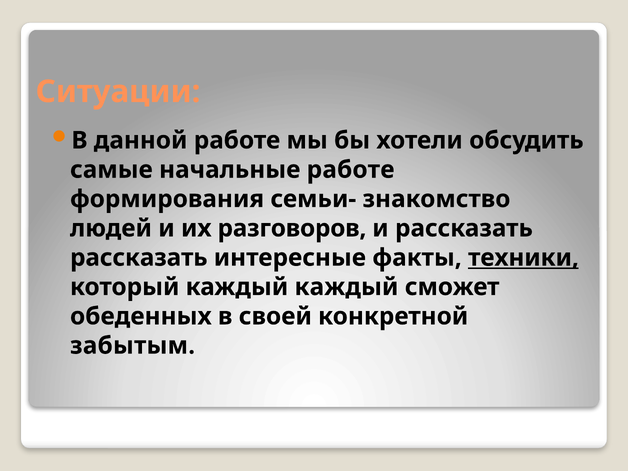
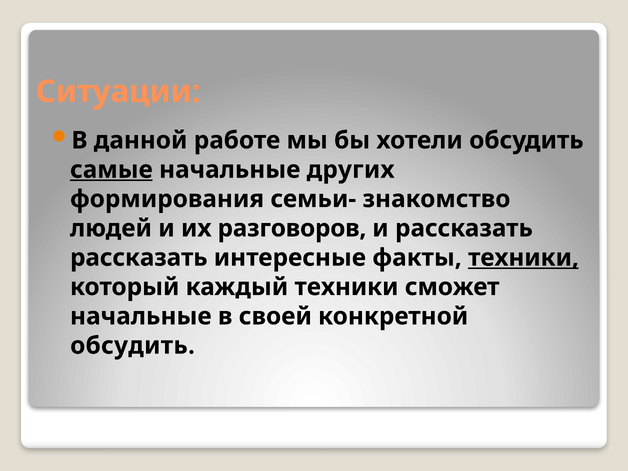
самые underline: none -> present
начальные работе: работе -> других
каждый каждый: каждый -> техники
обеденных at (141, 316): обеденных -> начальные
забытым at (133, 346): забытым -> обсудить
